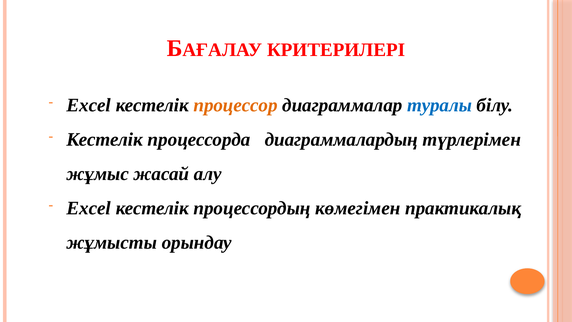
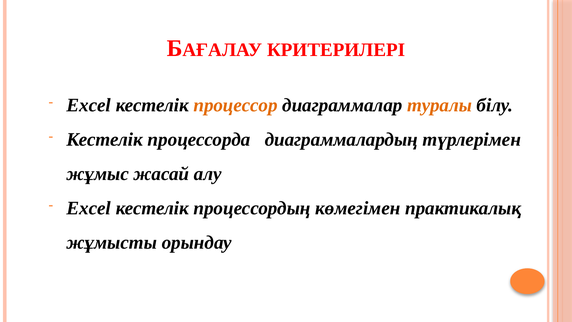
туралы colour: blue -> orange
